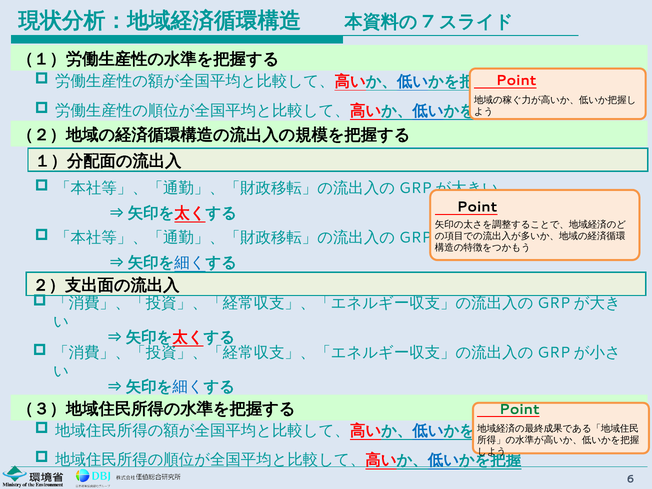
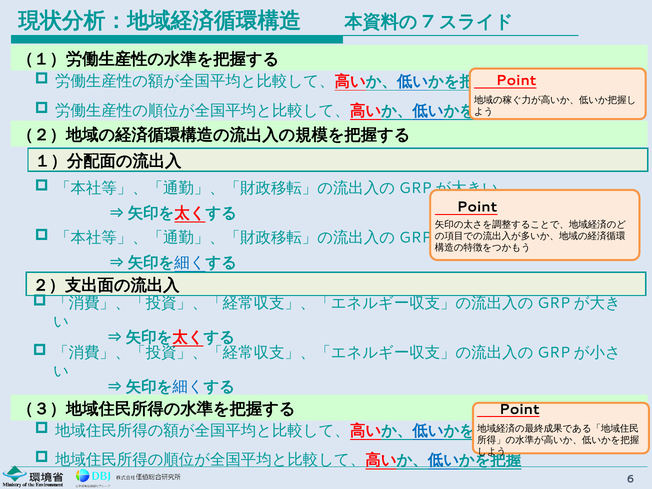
Point at (519, 409) colour: green -> black
